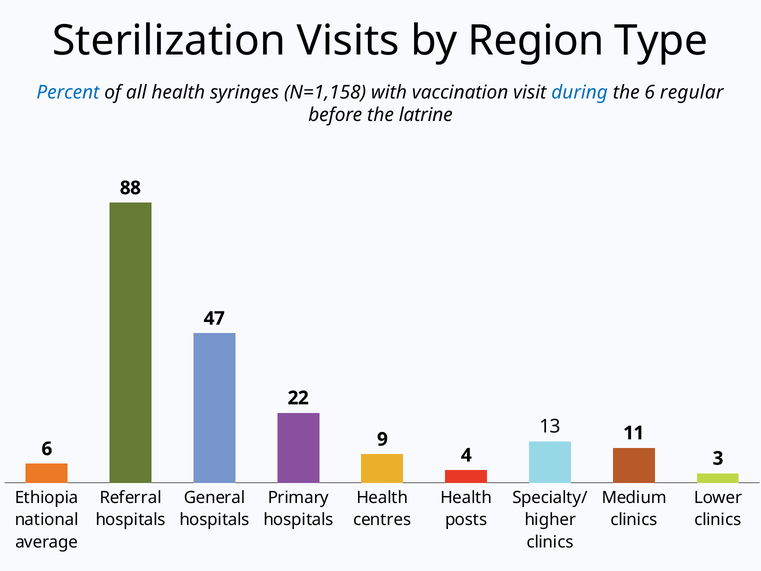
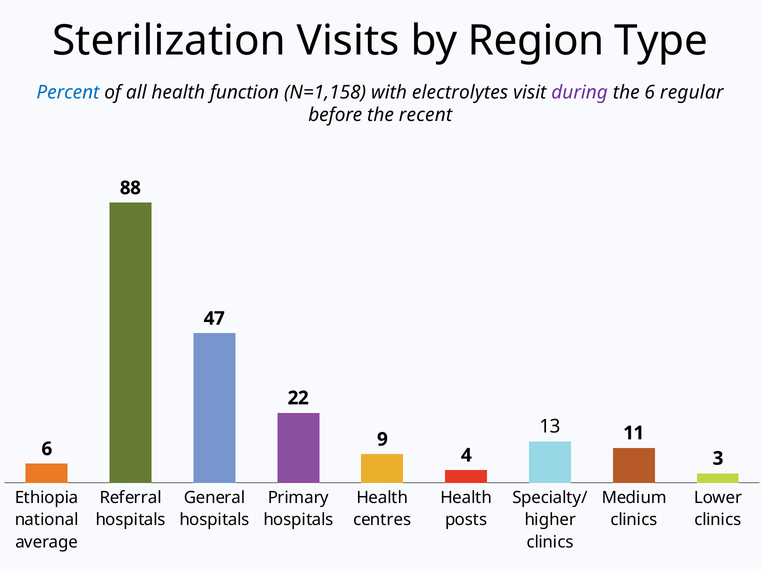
syringes: syringes -> function
vaccination: vaccination -> electrolytes
during colour: blue -> purple
latrine: latrine -> recent
